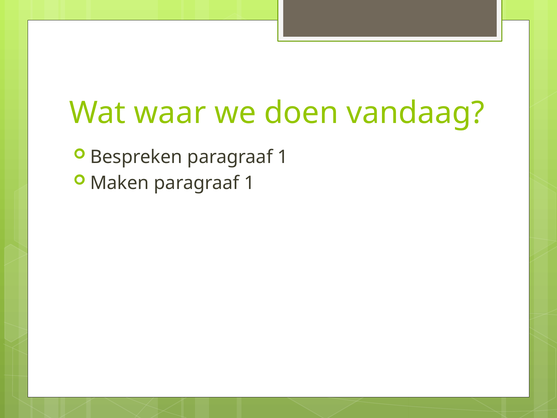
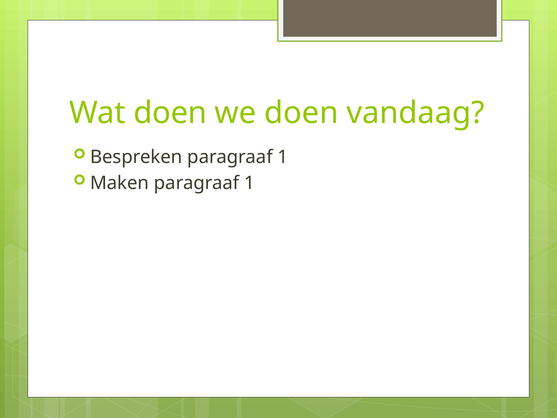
Wat waar: waar -> doen
